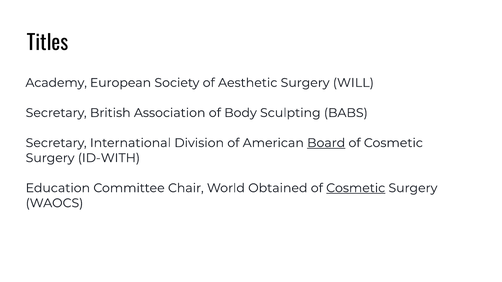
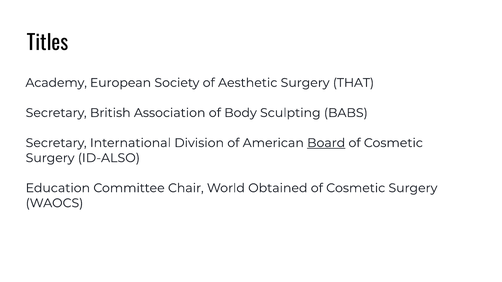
WILL: WILL -> THAT
ID-WITH: ID-WITH -> ID-ALSO
Cosmetic at (356, 188) underline: present -> none
